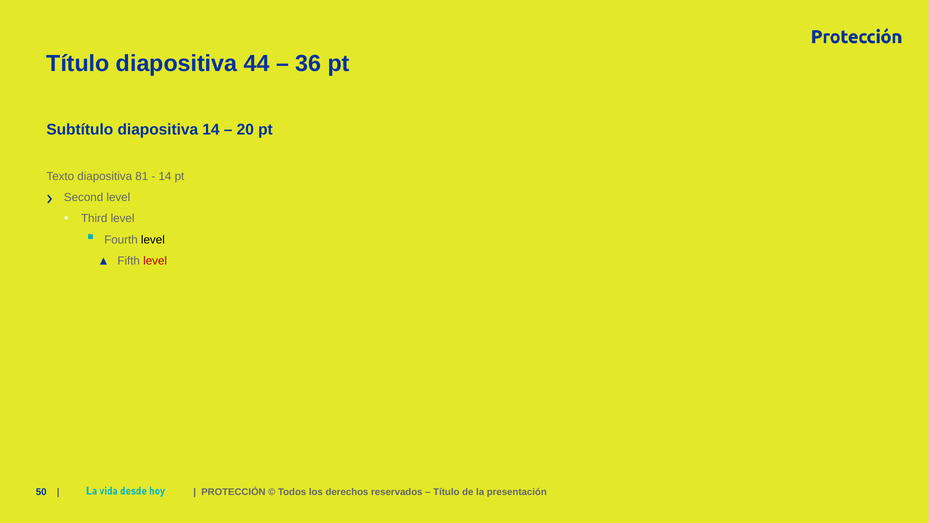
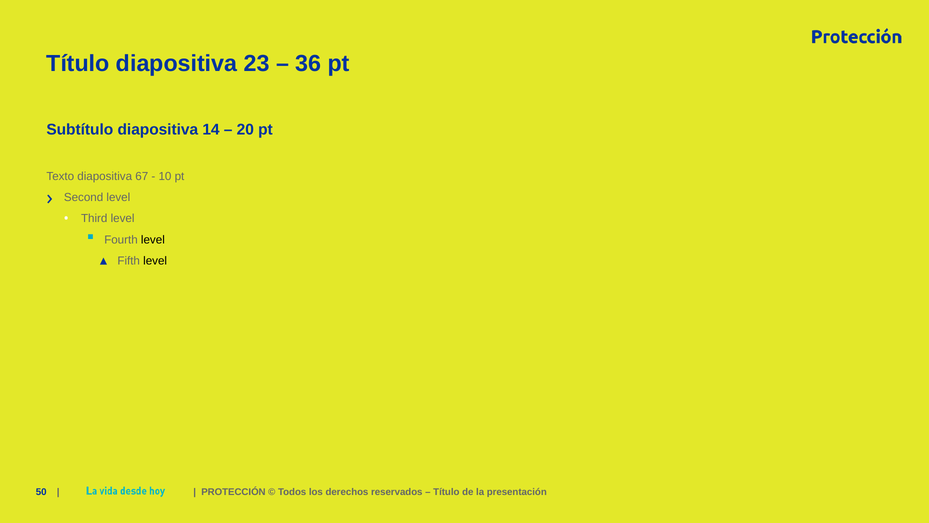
44: 44 -> 23
81: 81 -> 67
14 at (165, 176): 14 -> 10
level at (155, 261) colour: red -> black
